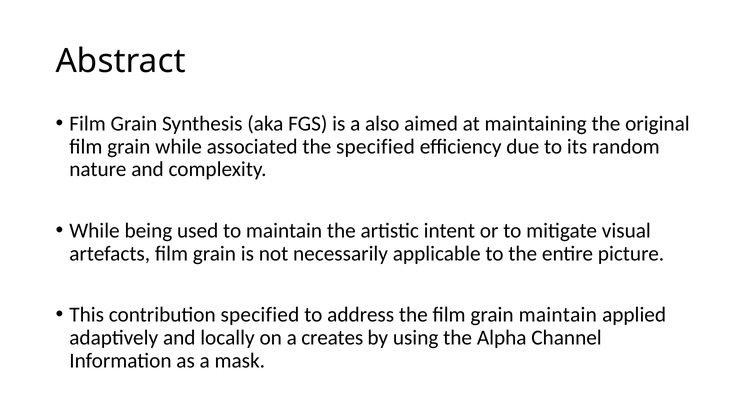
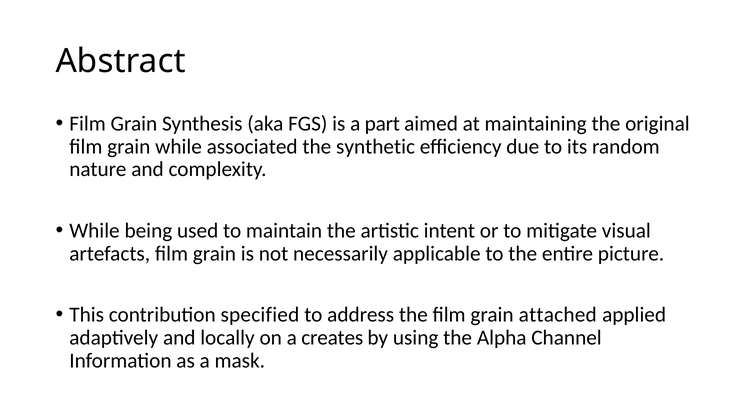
also: also -> part
the specified: specified -> synthetic
grain maintain: maintain -> attached
